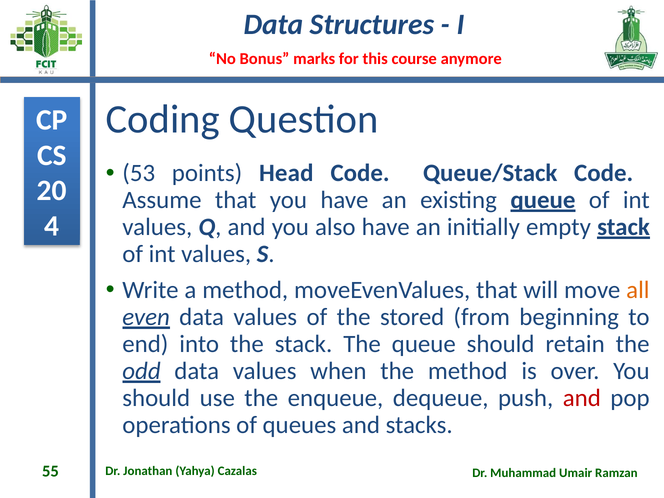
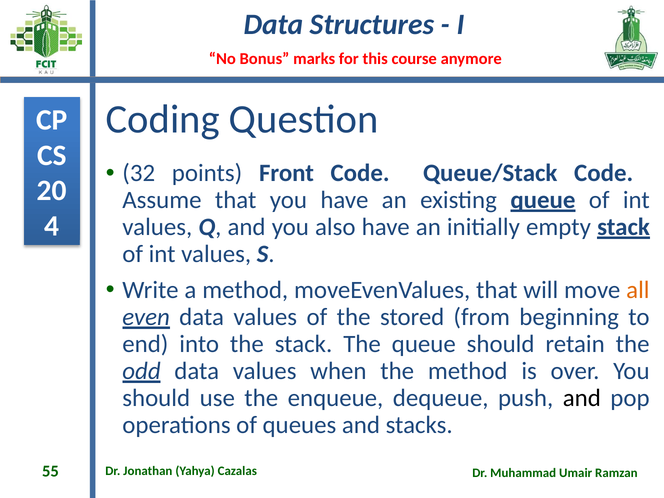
53: 53 -> 32
Head: Head -> Front
and at (582, 398) colour: red -> black
